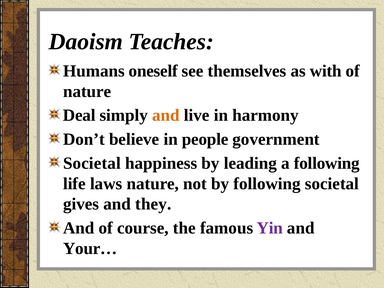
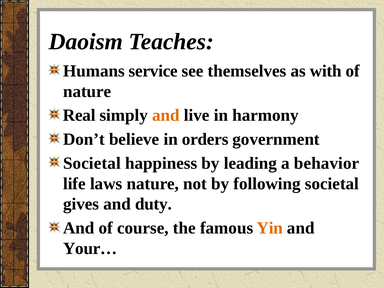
oneself: oneself -> service
Deal: Deal -> Real
people: people -> orders
a following: following -> behavior
they: they -> duty
Yin colour: purple -> orange
